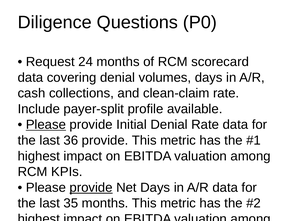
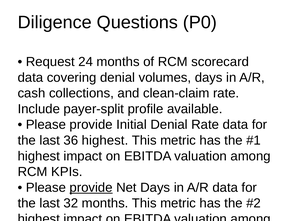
Please at (46, 125) underline: present -> none
36 provide: provide -> highest
35: 35 -> 32
